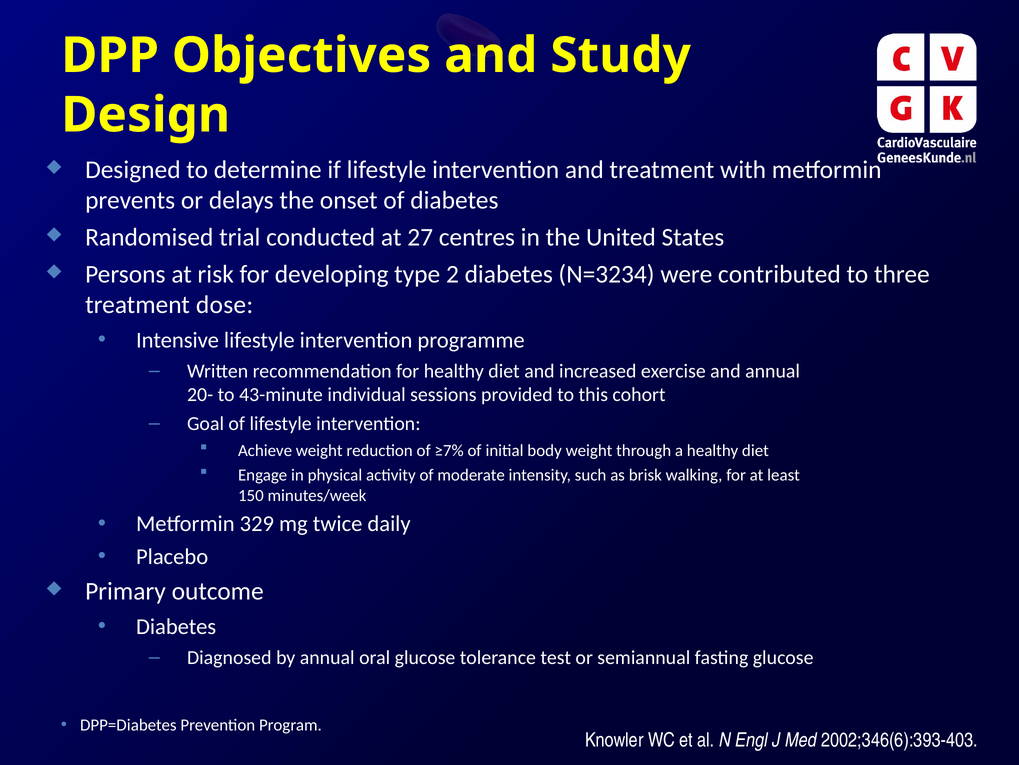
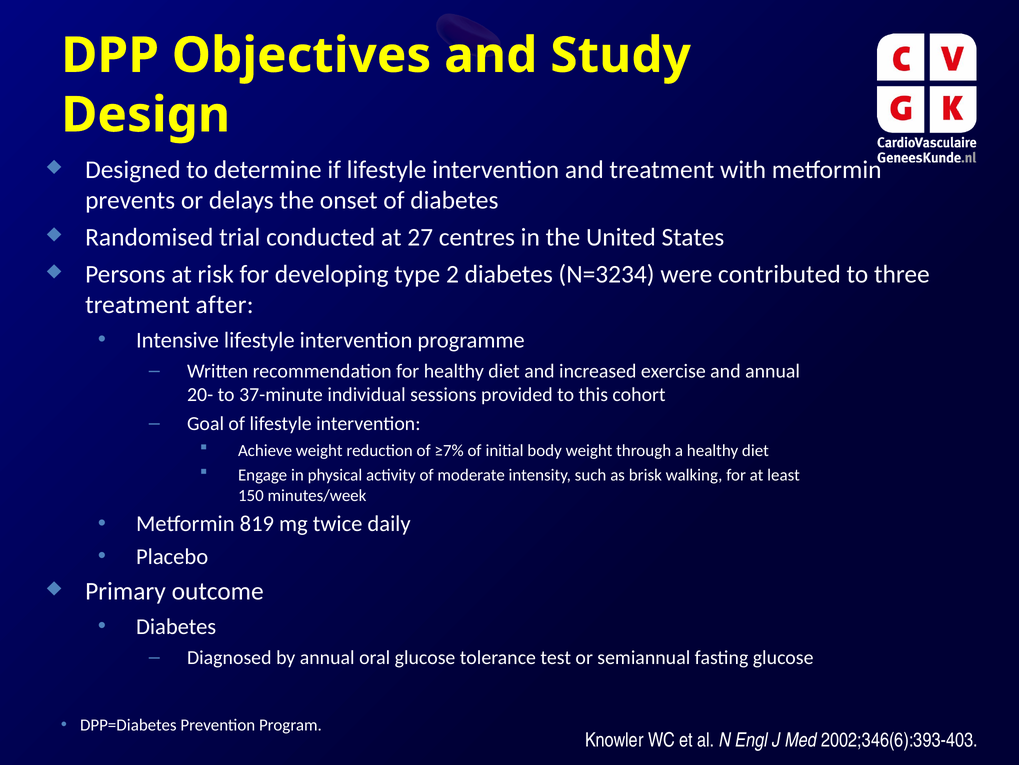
dose: dose -> after
43-minute: 43-minute -> 37-minute
329: 329 -> 819
